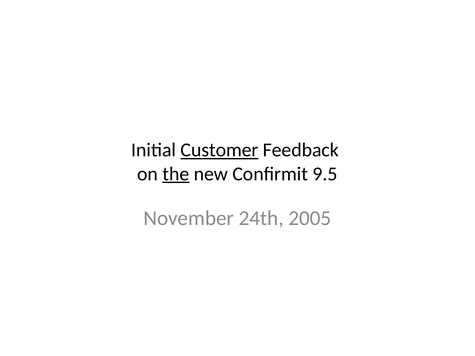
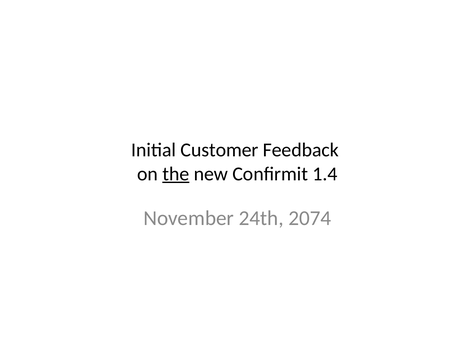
Customer underline: present -> none
9.5: 9.5 -> 1.4
2005: 2005 -> 2074
